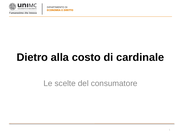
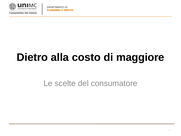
cardinale: cardinale -> maggiore
